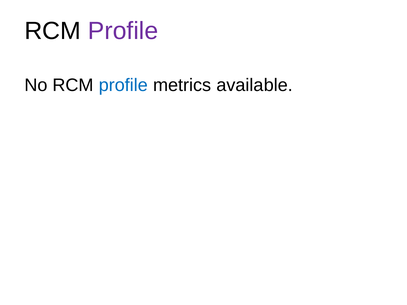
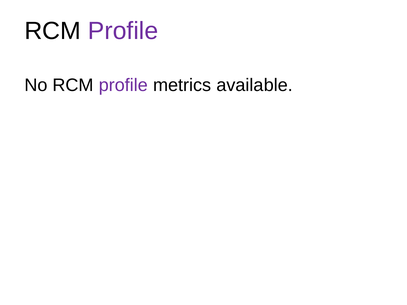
profile at (123, 85) colour: blue -> purple
